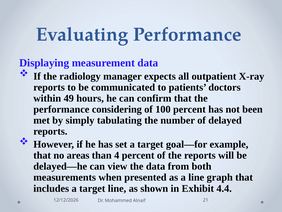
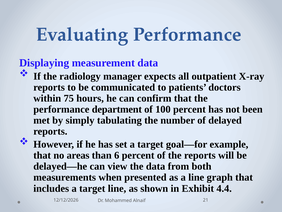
49: 49 -> 75
considering: considering -> department
4: 4 -> 6
